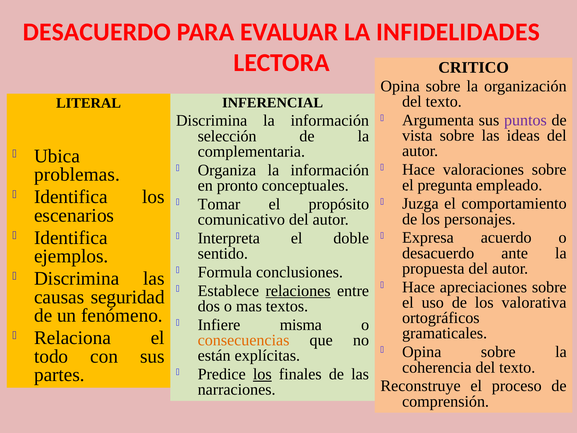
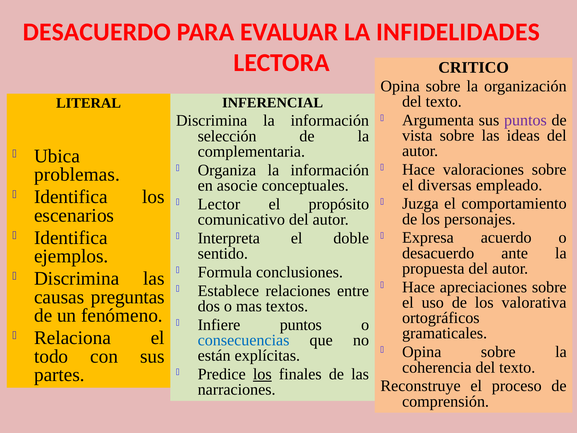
pregunta: pregunta -> diversas
pronto: pronto -> asocie
Tomar: Tomar -> Lector
relaciones underline: present -> none
seguridad: seguridad -> preguntas
Infiere misma: misma -> puntos
consecuencias colour: orange -> blue
